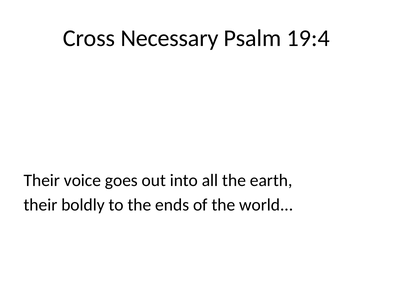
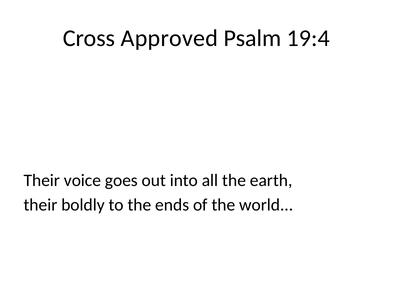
Necessary: Necessary -> Approved
